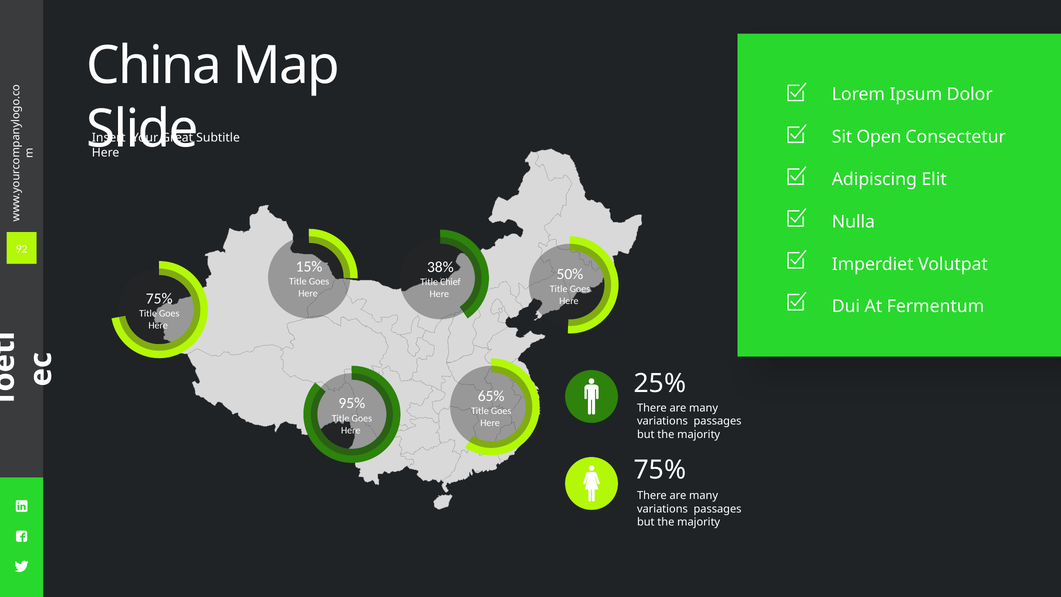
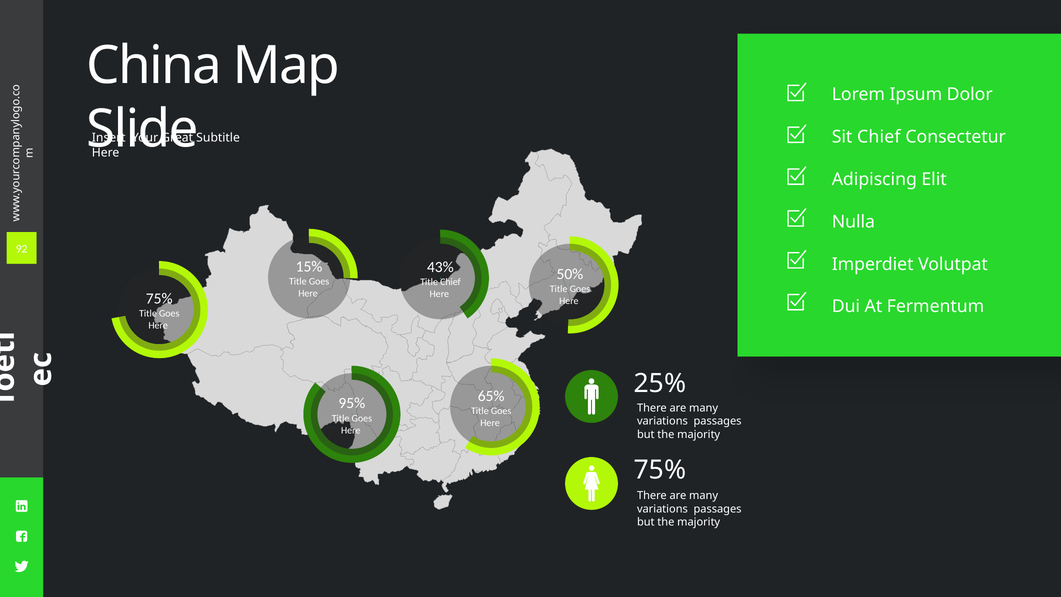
Sit Open: Open -> Chief
38%: 38% -> 43%
